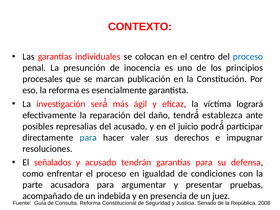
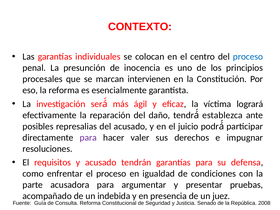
publicación: publicación -> intervienen
para at (88, 138) colour: blue -> purple
señalados: señalados -> requisitos
